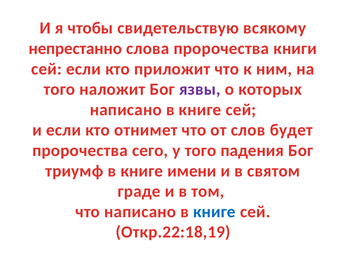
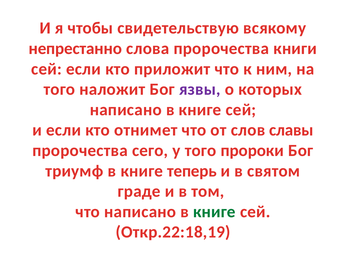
будет: будет -> славы
падения: падения -> пророки
имени: имени -> теперь
книге at (214, 212) colour: blue -> green
